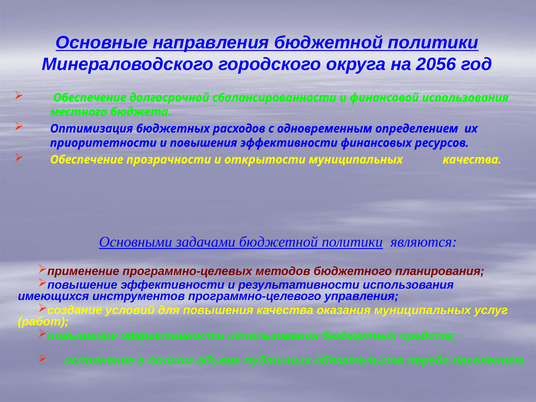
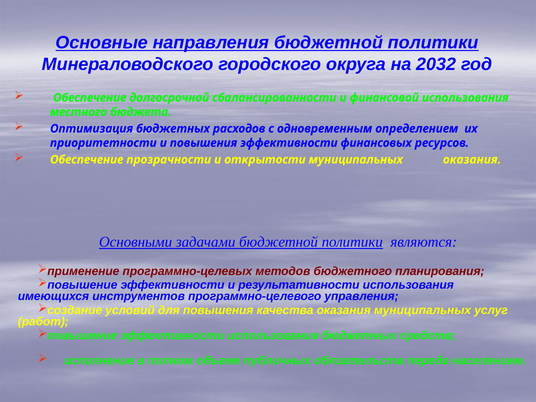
2056: 2056 -> 2032
муниципальных качества: качества -> оказания
